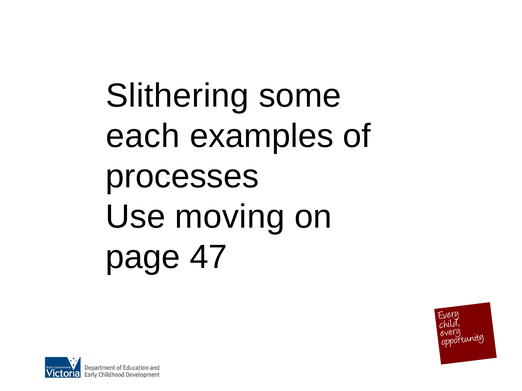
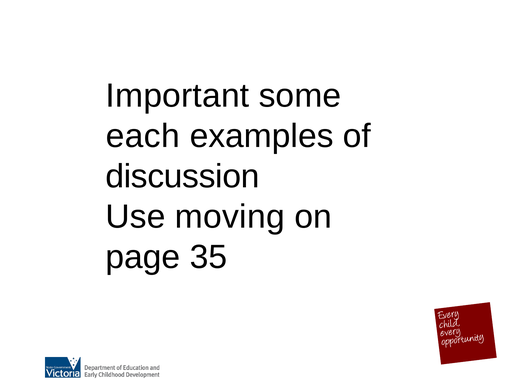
Slithering: Slithering -> Important
processes: processes -> discussion
47: 47 -> 35
